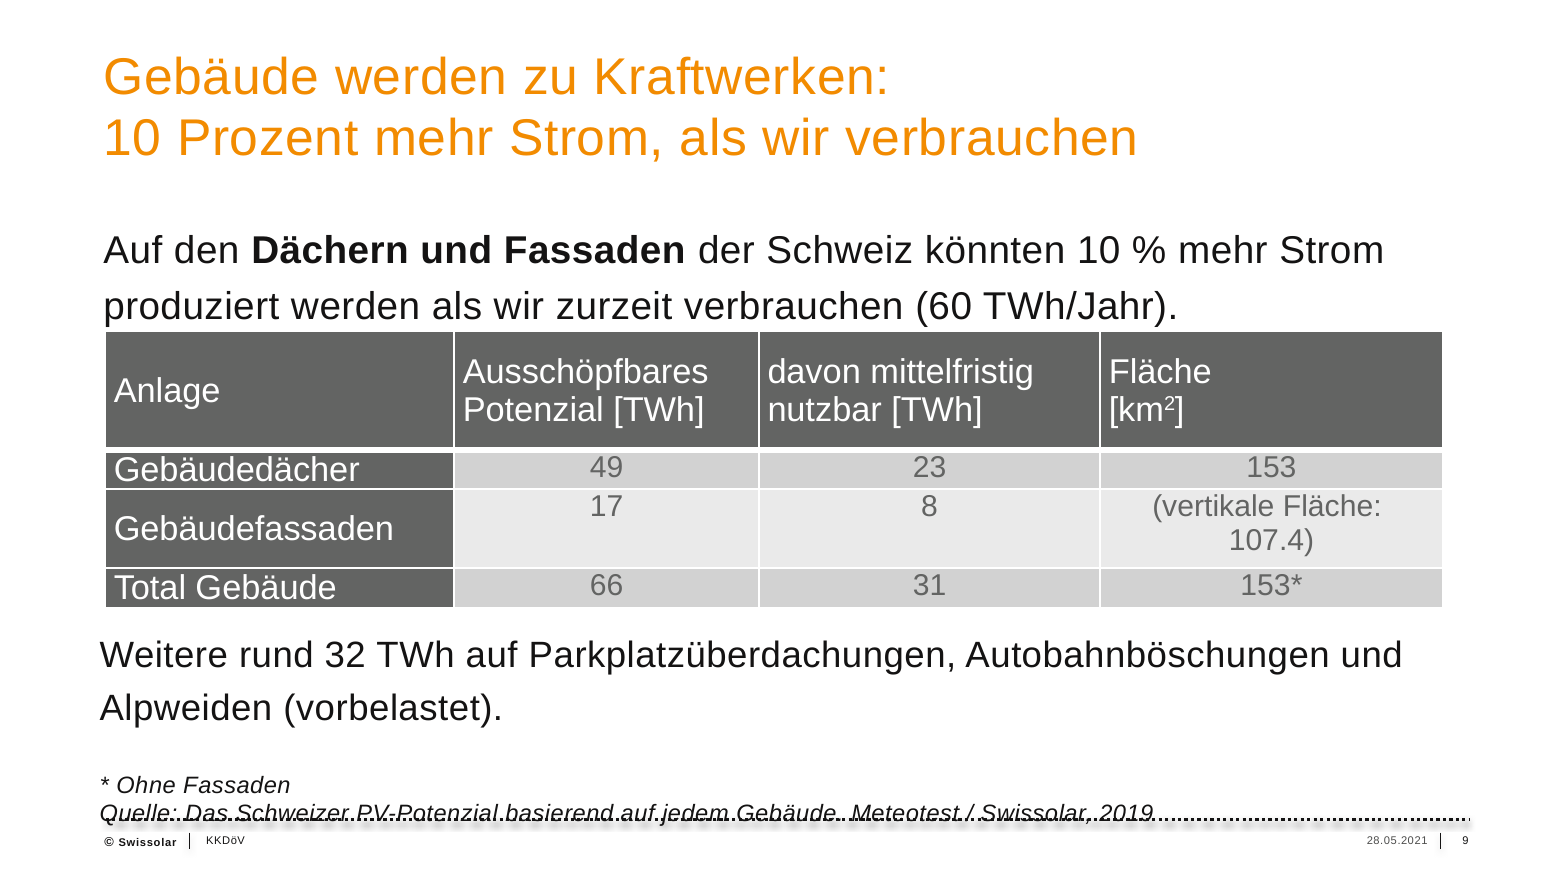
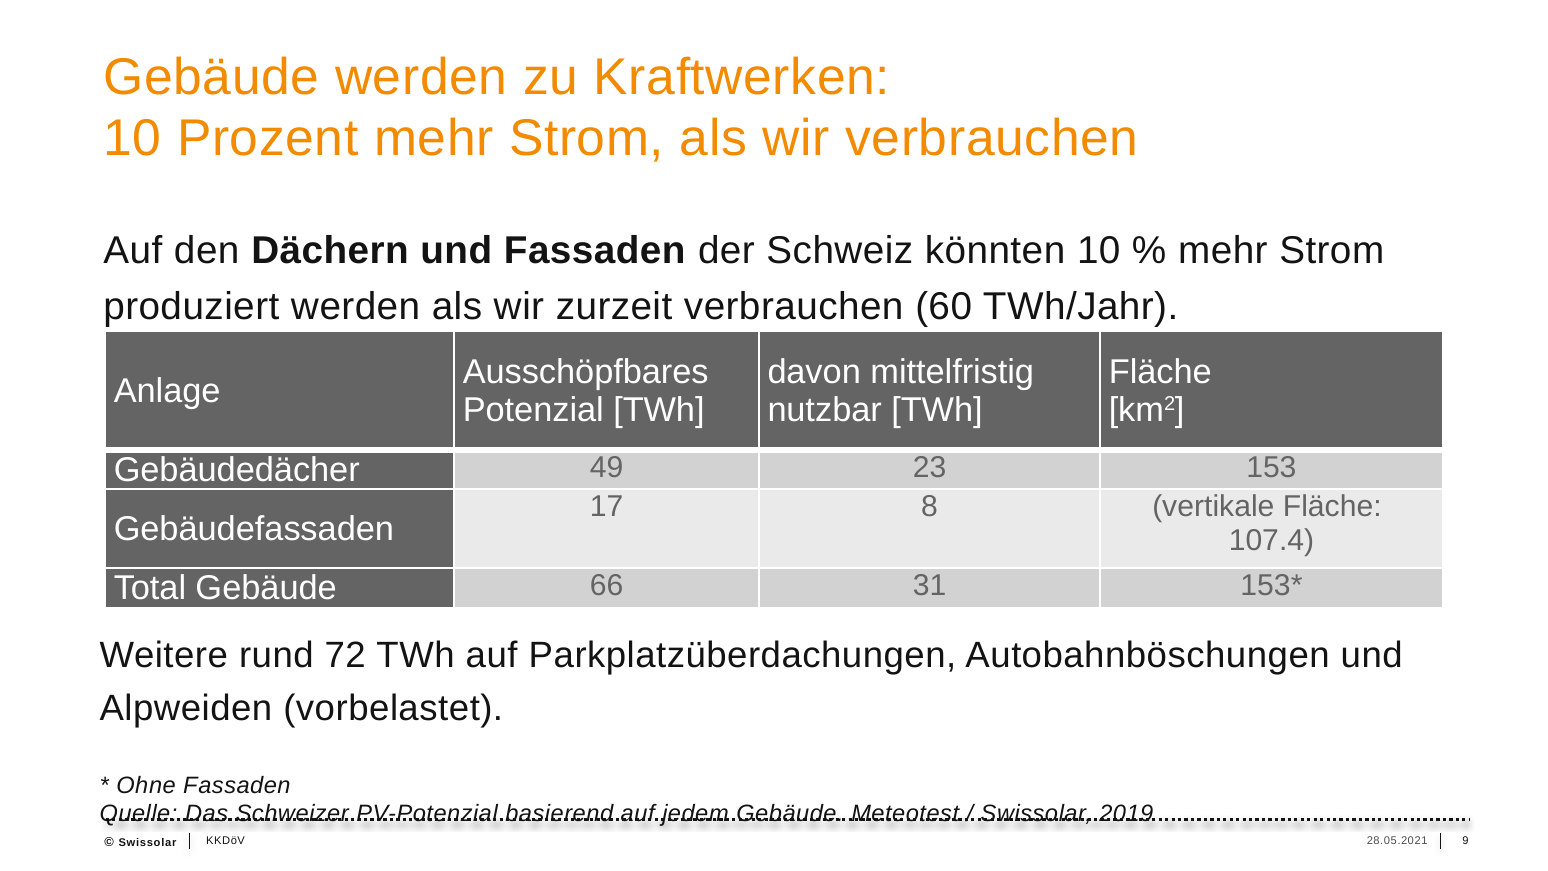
32: 32 -> 72
